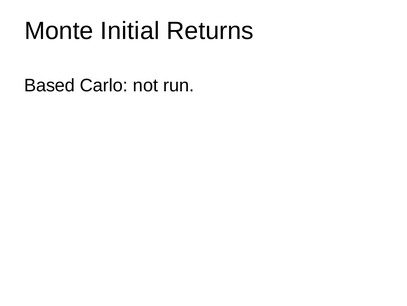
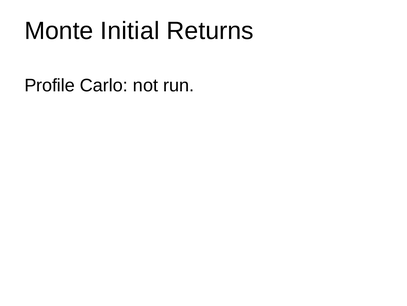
Based: Based -> Profile
